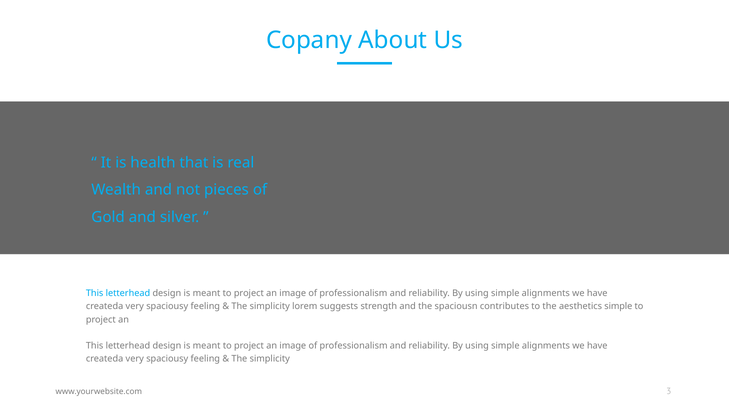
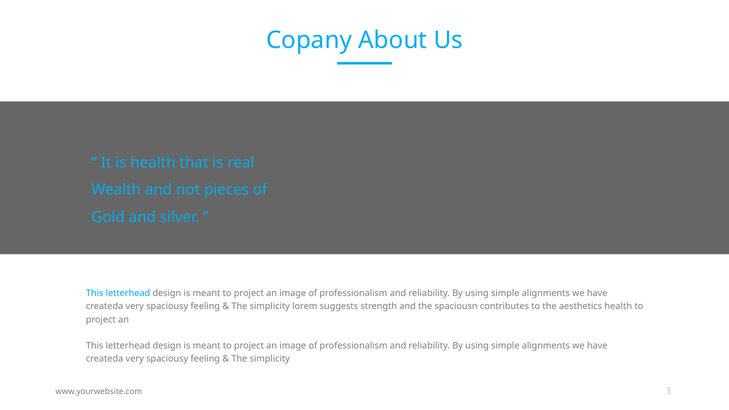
aesthetics simple: simple -> health
